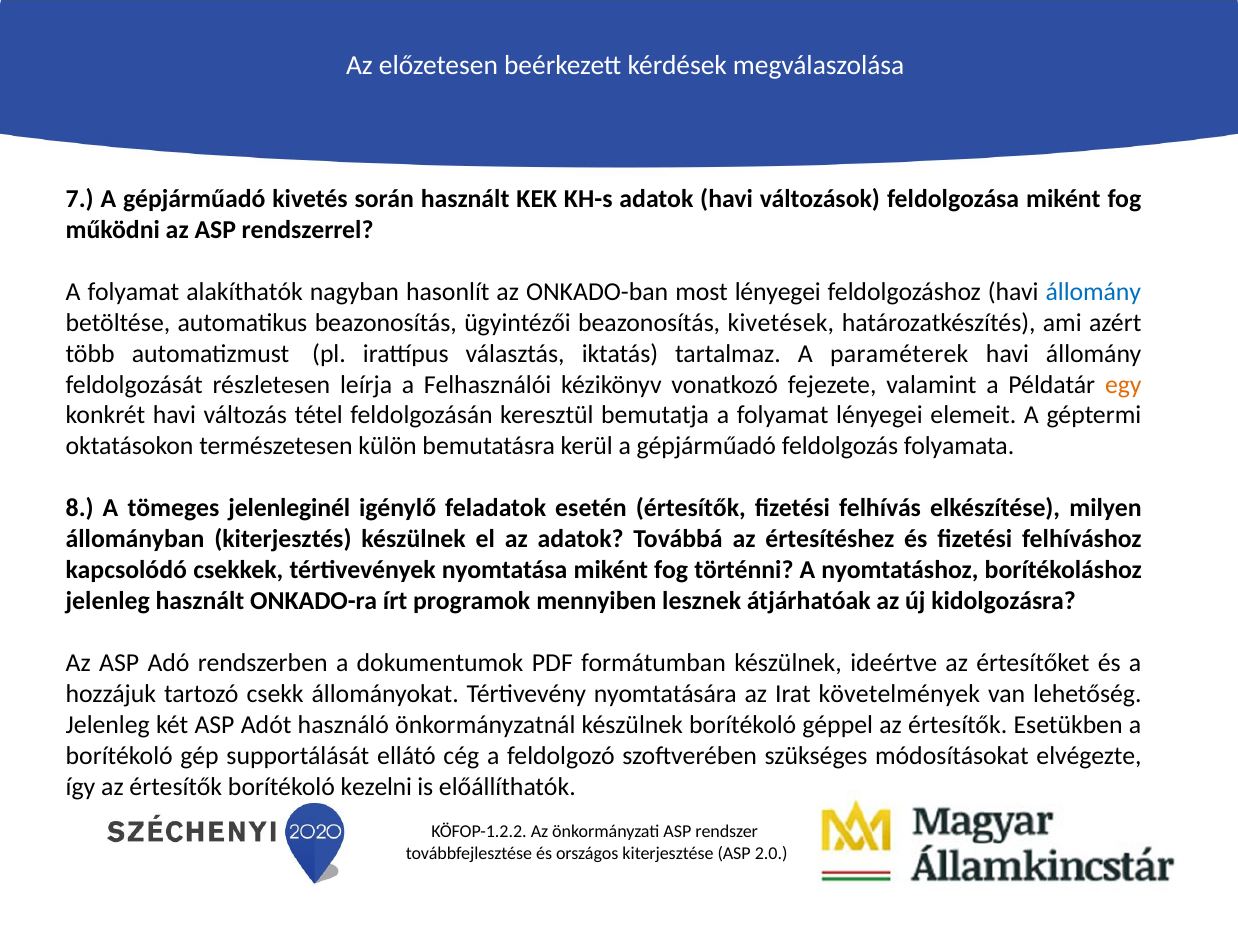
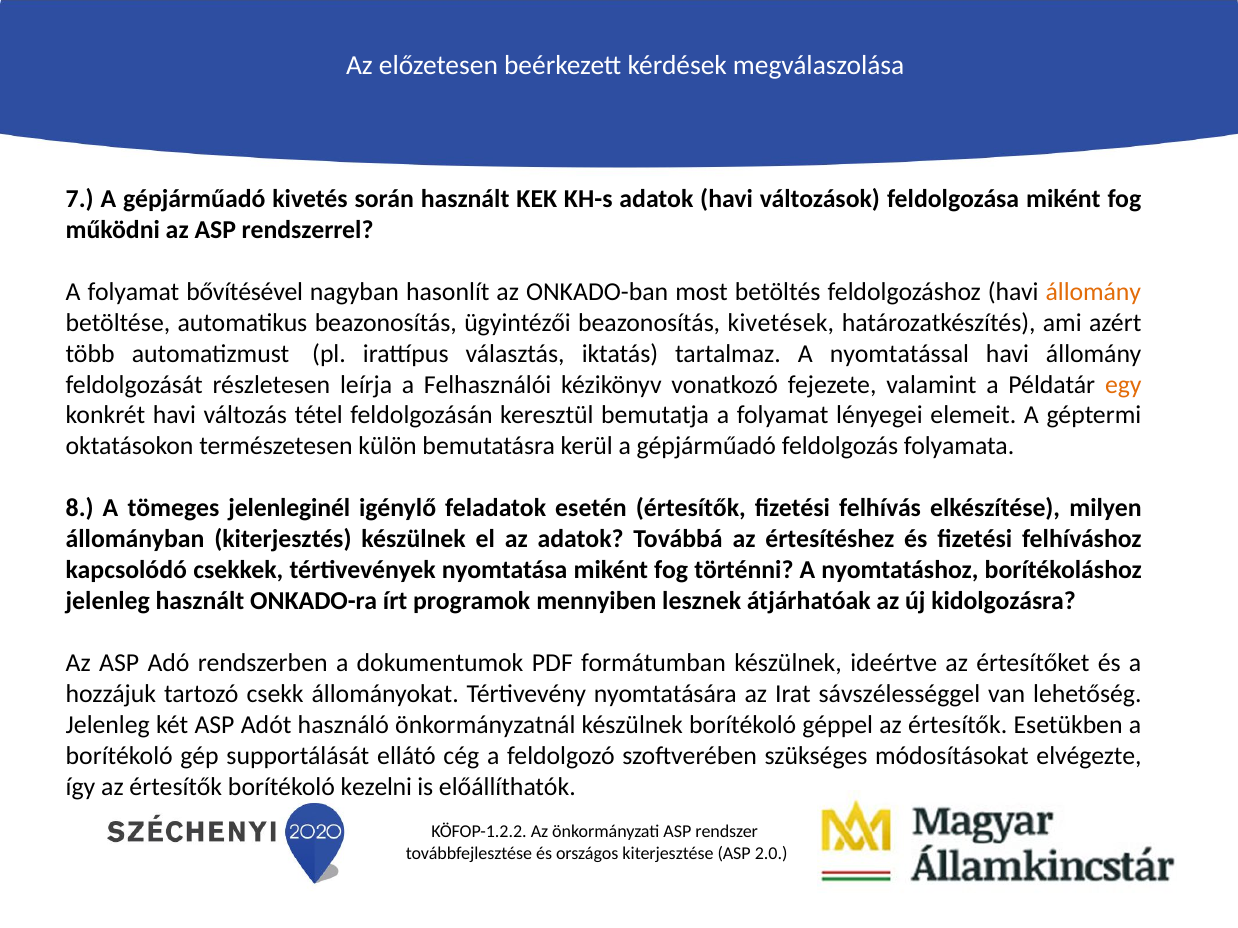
alakíthatók: alakíthatók -> bővítésével
most lényegei: lényegei -> betöltés
állomány at (1093, 292) colour: blue -> orange
paraméterek: paraméterek -> nyomtatással
követelmények: követelmények -> sávszélességgel
